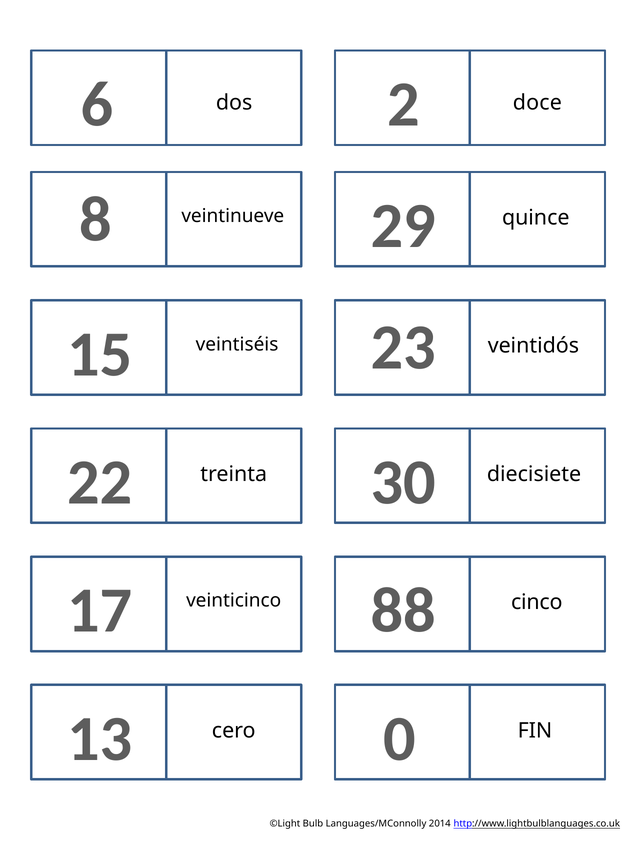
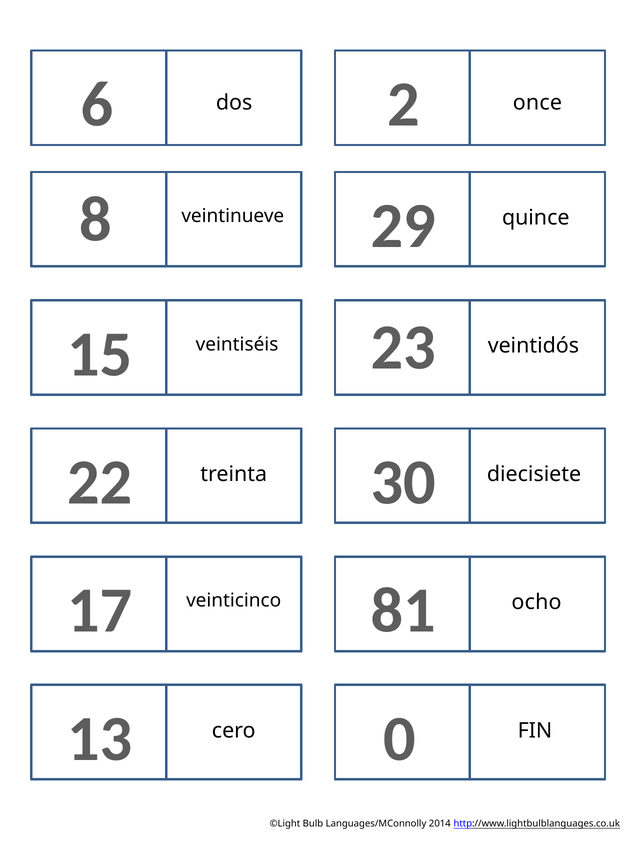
doce: doce -> once
88: 88 -> 81
cinco: cinco -> ocho
